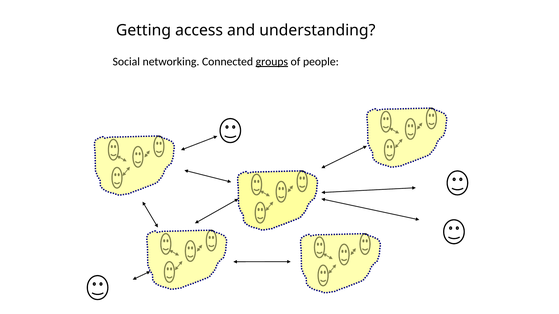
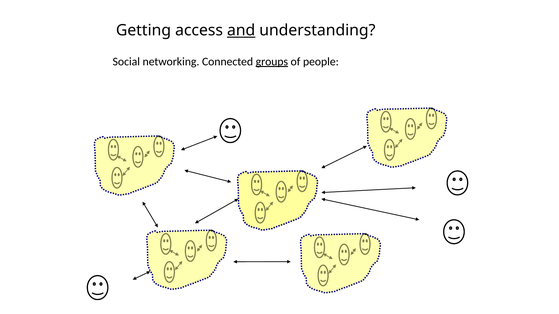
and underline: none -> present
